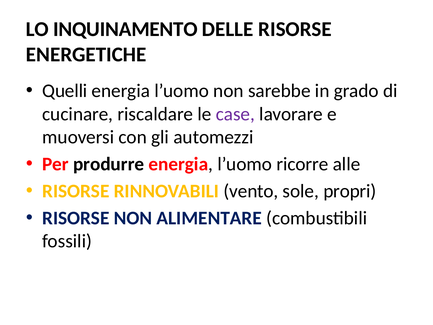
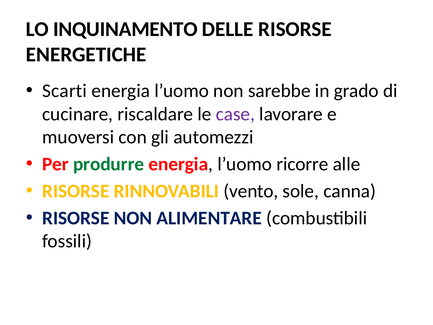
Quelli: Quelli -> Scarti
produrre colour: black -> green
propri: propri -> canna
